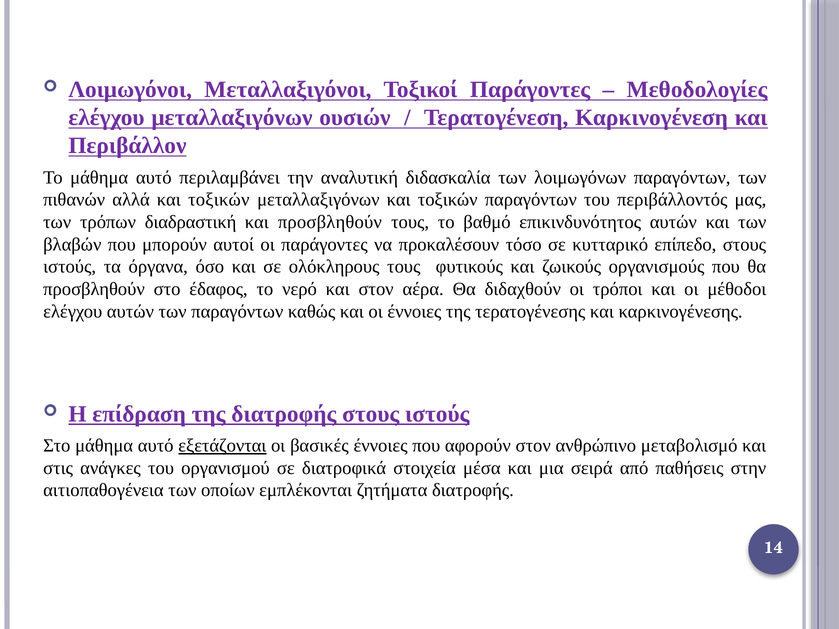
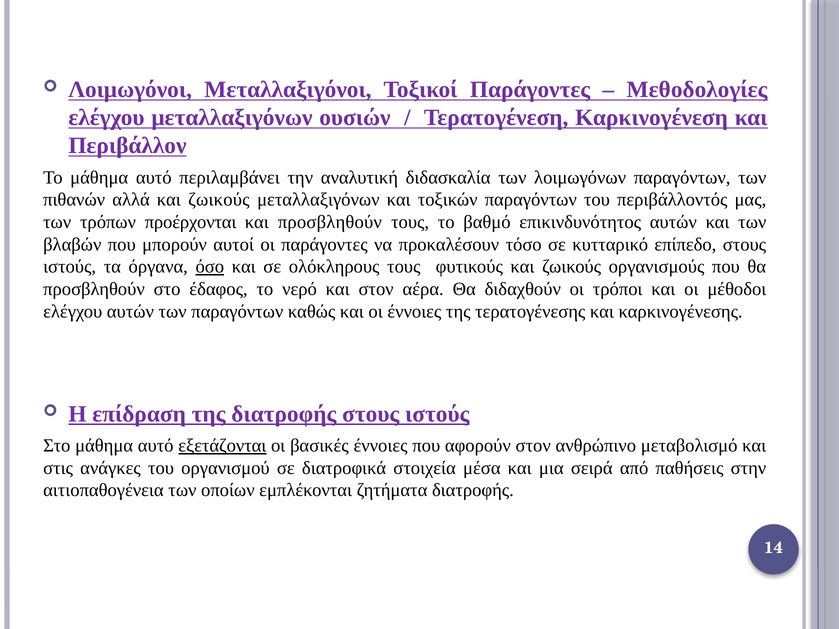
αλλά και τοξικών: τοξικών -> ζωικούς
διαδραστική: διαδραστική -> προέρχονται
όσο underline: none -> present
